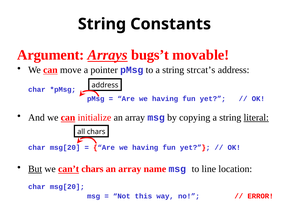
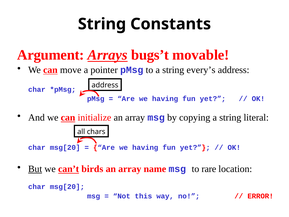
strcat’s: strcat’s -> every’s
literal underline: present -> none
can’t chars: chars -> birds
line: line -> rare
